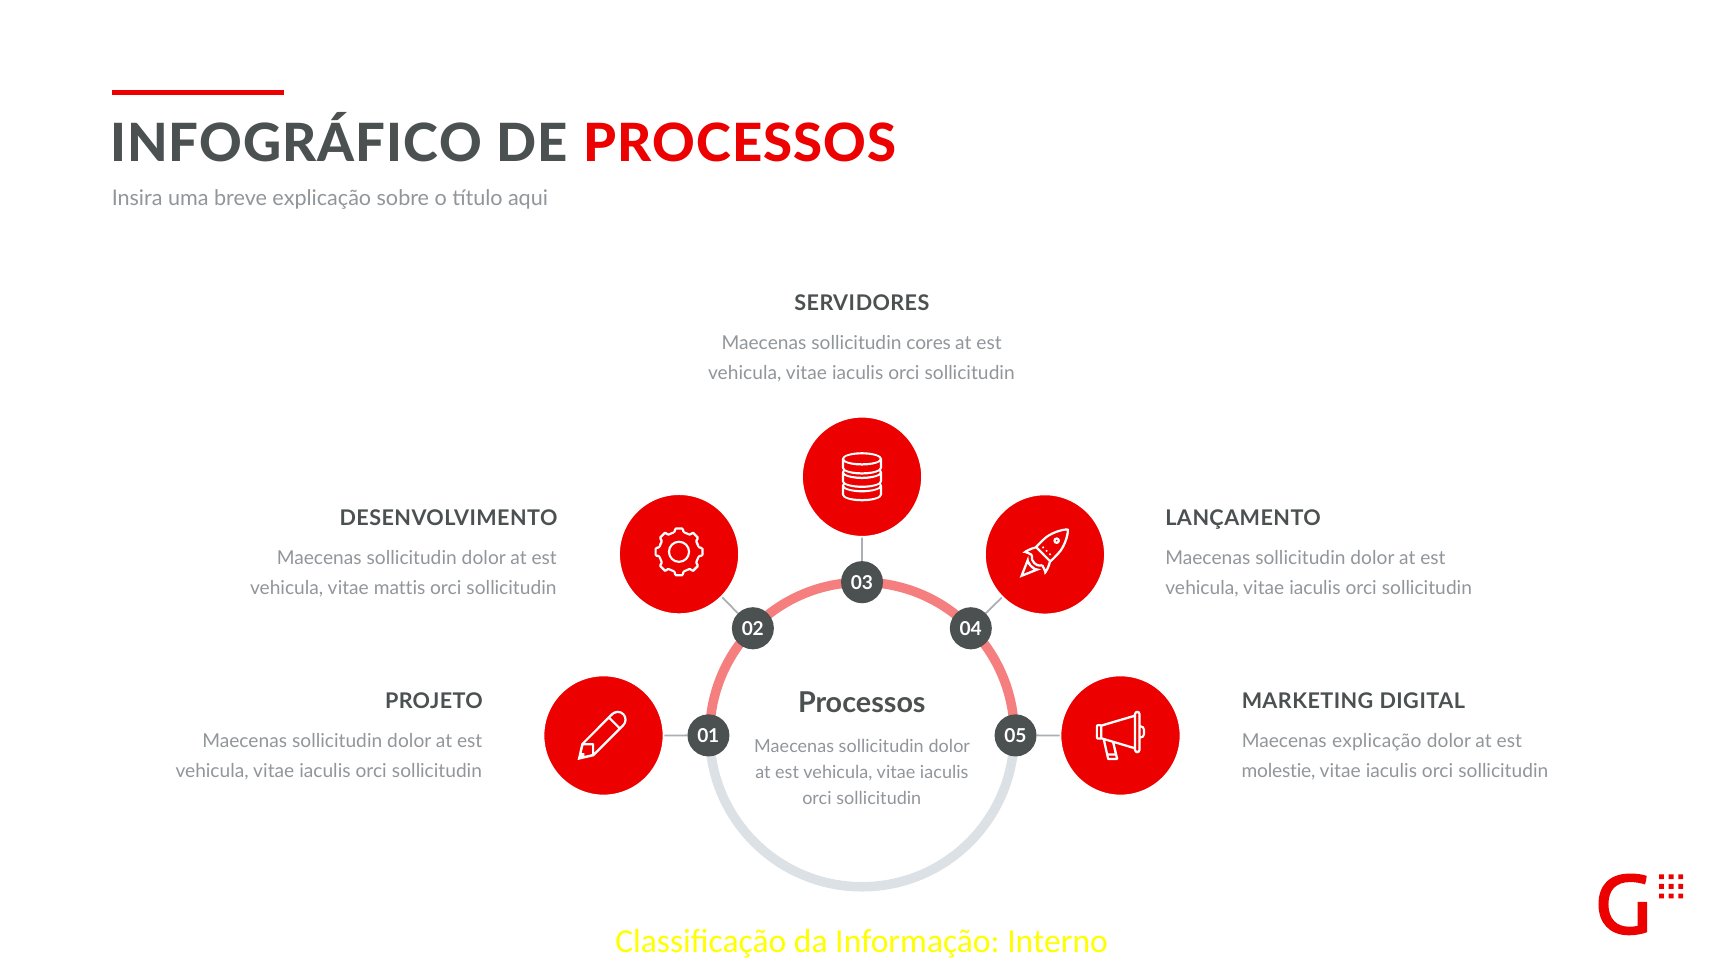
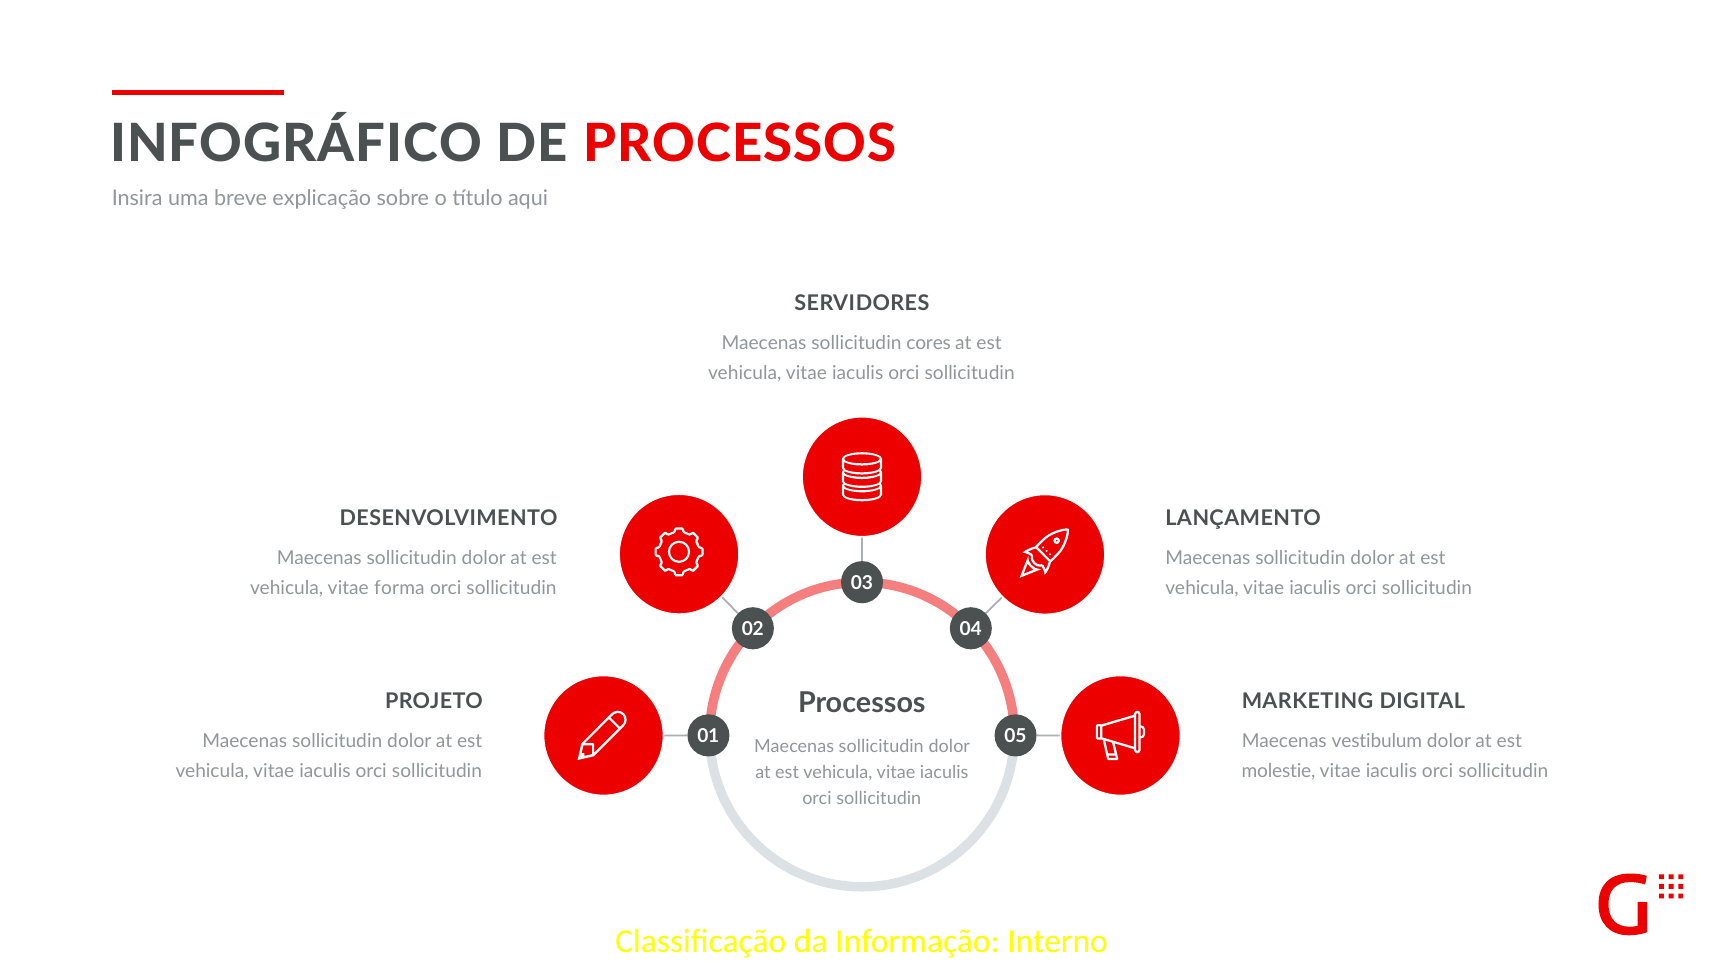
mattis: mattis -> forma
Maecenas explicação: explicação -> vestibulum
